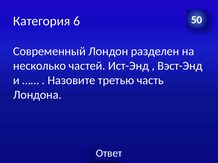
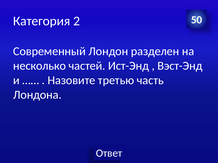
6: 6 -> 2
